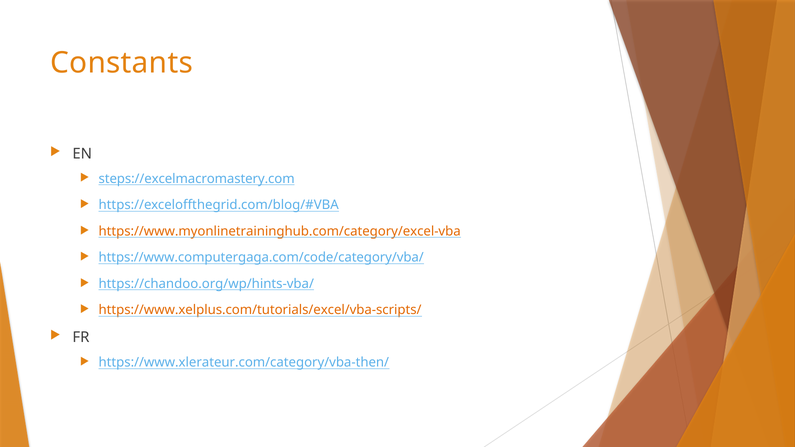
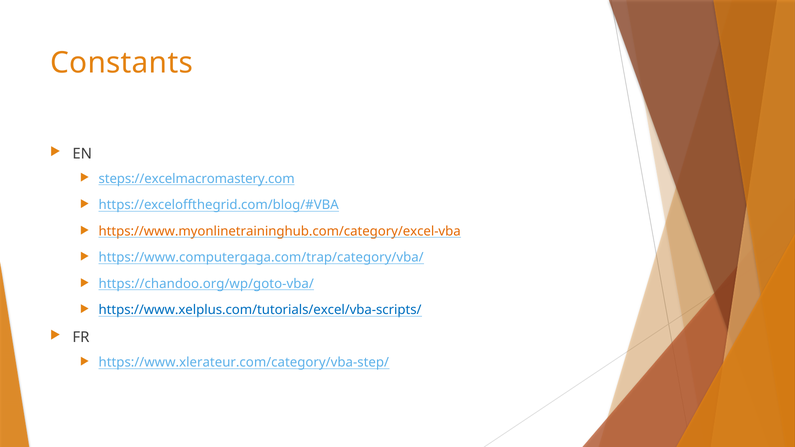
https://www.computergaga.com/code/category/vba/: https://www.computergaga.com/code/category/vba/ -> https://www.computergaga.com/trap/category/vba/
https://chandoo.org/wp/hints-vba/: https://chandoo.org/wp/hints-vba/ -> https://chandoo.org/wp/goto-vba/
https://www.xelplus.com/tutorials/excel/vba-scripts/ colour: orange -> blue
https://www.xlerateur.com/category/vba-then/: https://www.xlerateur.com/category/vba-then/ -> https://www.xlerateur.com/category/vba-step/
